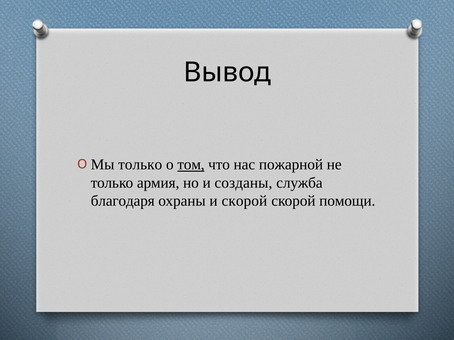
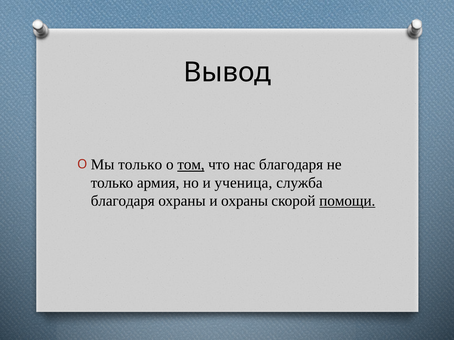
нас пожарной: пожарной -> благодаря
созданы: созданы -> ученица
и скорой: скорой -> охраны
помощи underline: none -> present
